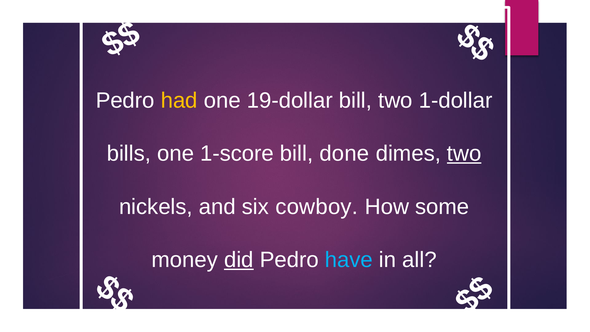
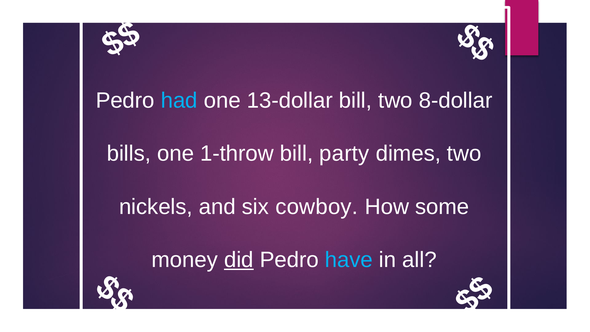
had colour: yellow -> light blue
19-dollar: 19-dollar -> 13-dollar
1-dollar: 1-dollar -> 8-dollar
1-score: 1-score -> 1-throw
done: done -> party
two at (464, 154) underline: present -> none
